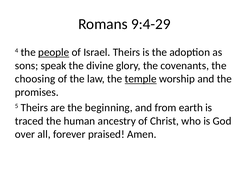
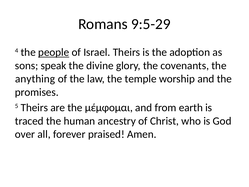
9:4-29: 9:4-29 -> 9:5-29
choosing: choosing -> anything
temple underline: present -> none
beginning: beginning -> μέμφομαι
